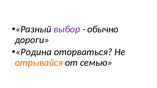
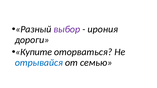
обычно: обычно -> ирония
Родина: Родина -> Купите
отрывайся colour: orange -> blue
